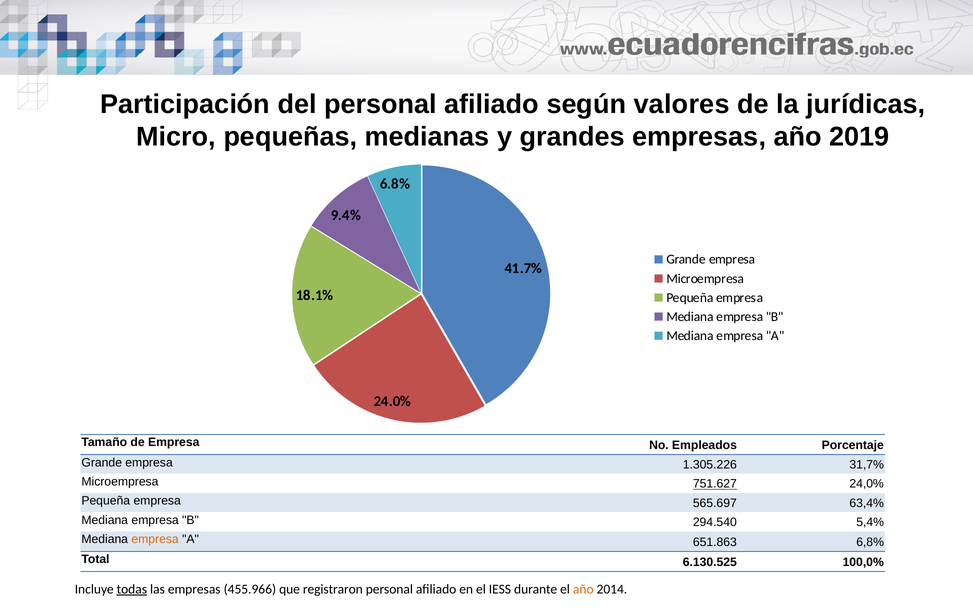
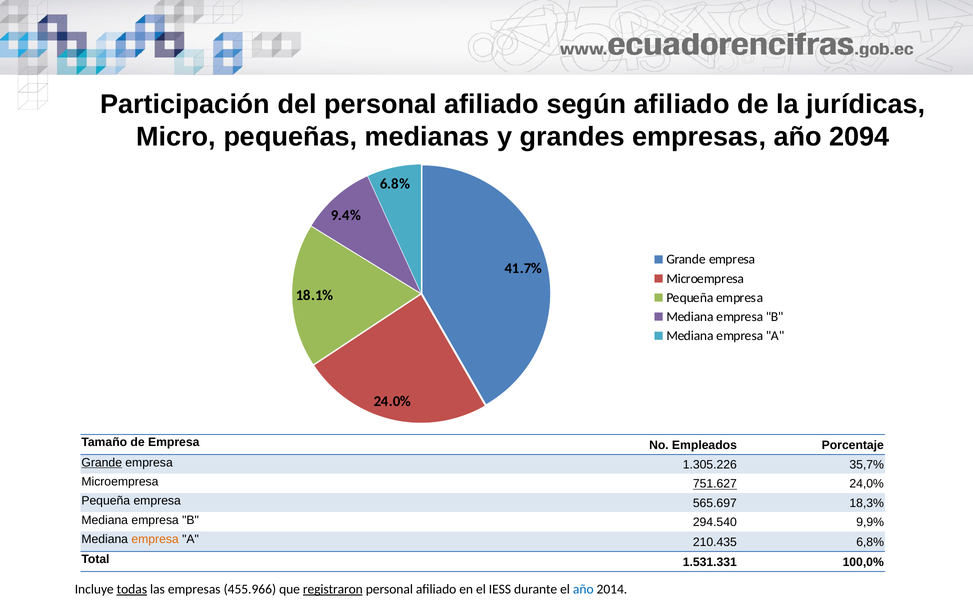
según valores: valores -> afiliado
2019: 2019 -> 2094
Grande at (102, 462) underline: none -> present
31,7%: 31,7% -> 35,7%
63,4%: 63,4% -> 18,3%
5,4%: 5,4% -> 9,9%
651.863: 651.863 -> 210.435
6.130.525: 6.130.525 -> 1.531.331
registraron underline: none -> present
año at (583, 589) colour: orange -> blue
